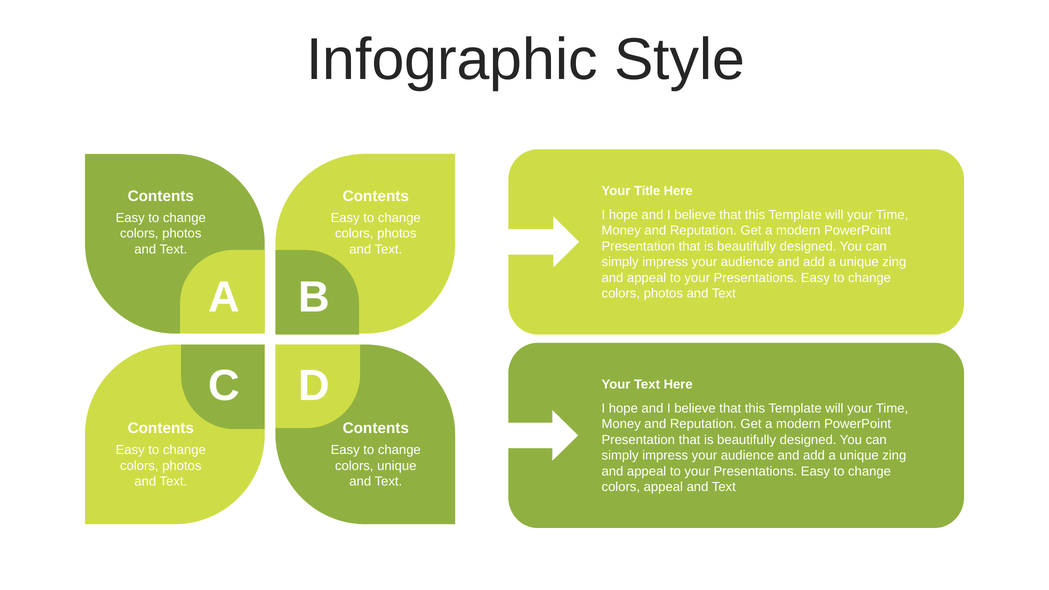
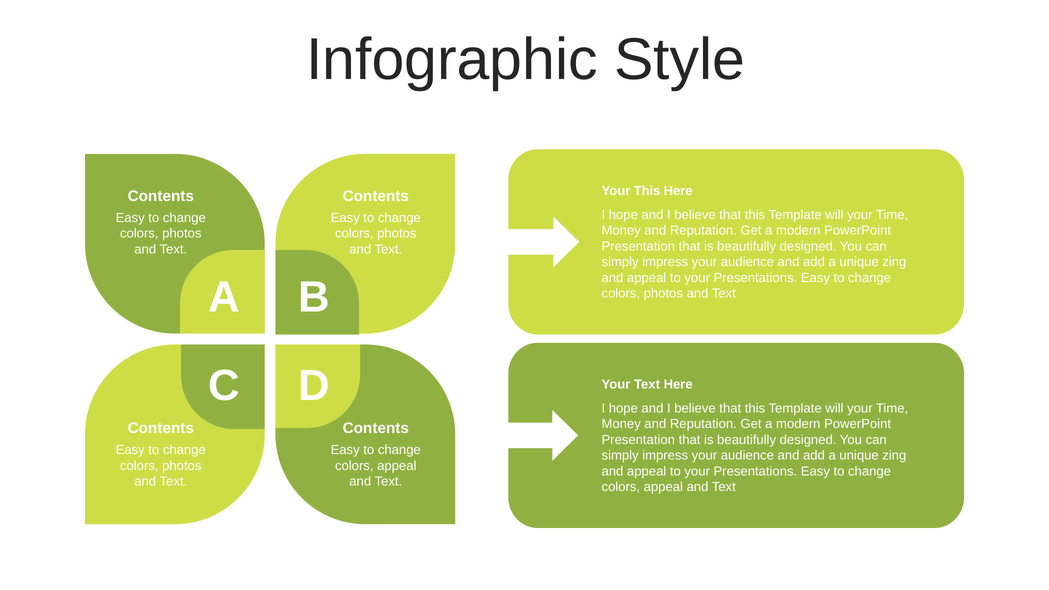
Your Title: Title -> This
unique at (397, 466): unique -> appeal
